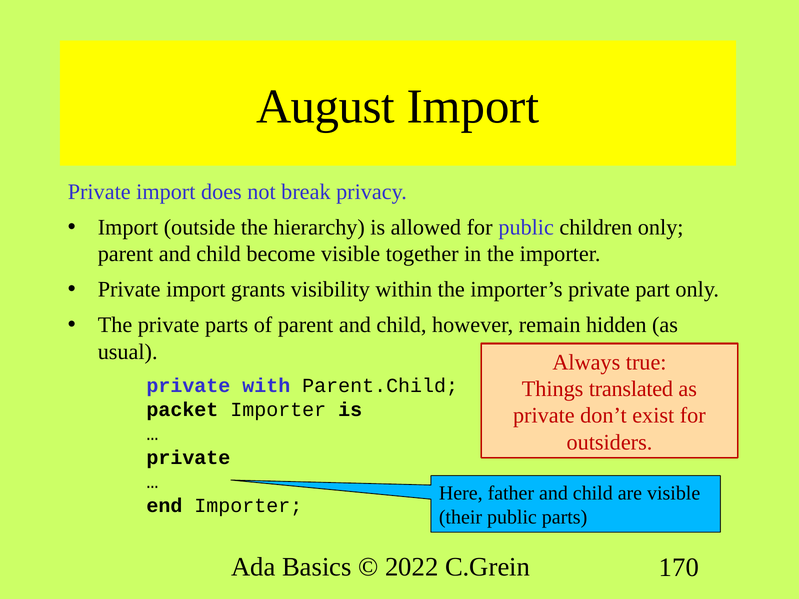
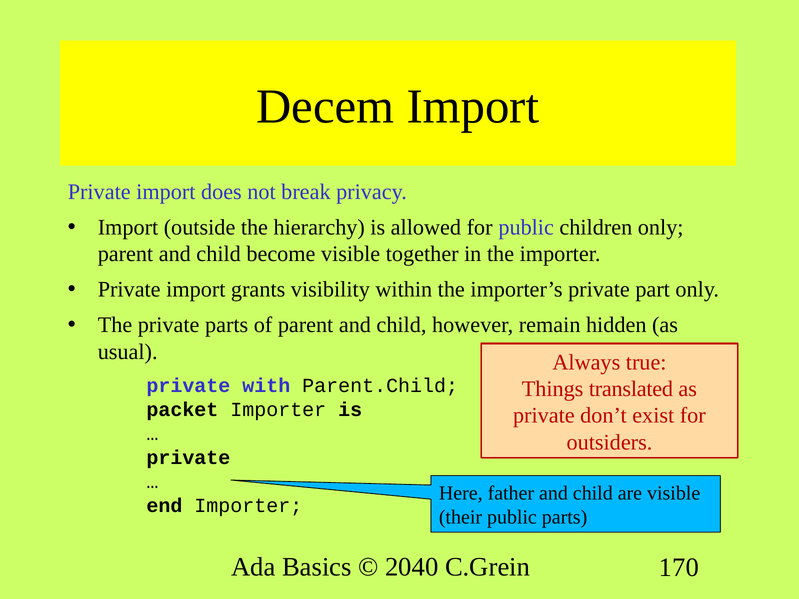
August: August -> Decem
2022: 2022 -> 2040
